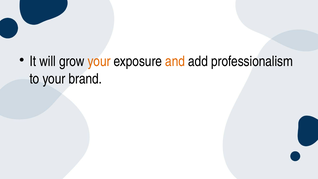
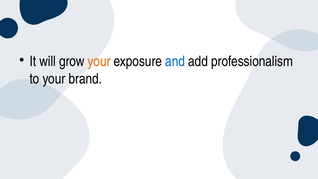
and colour: orange -> blue
